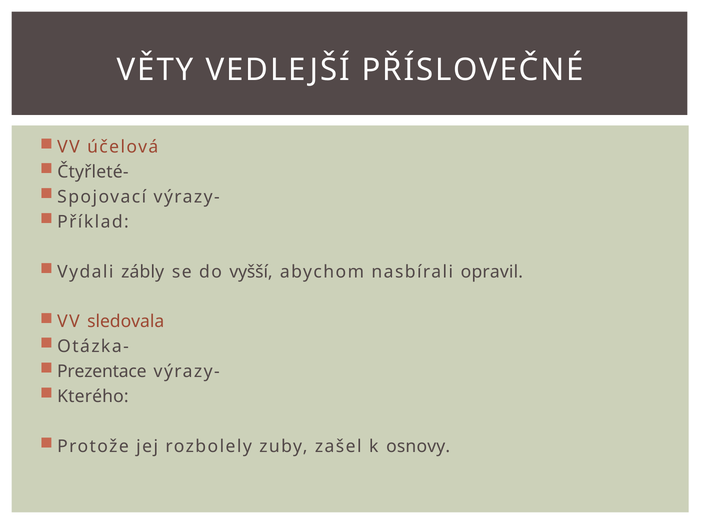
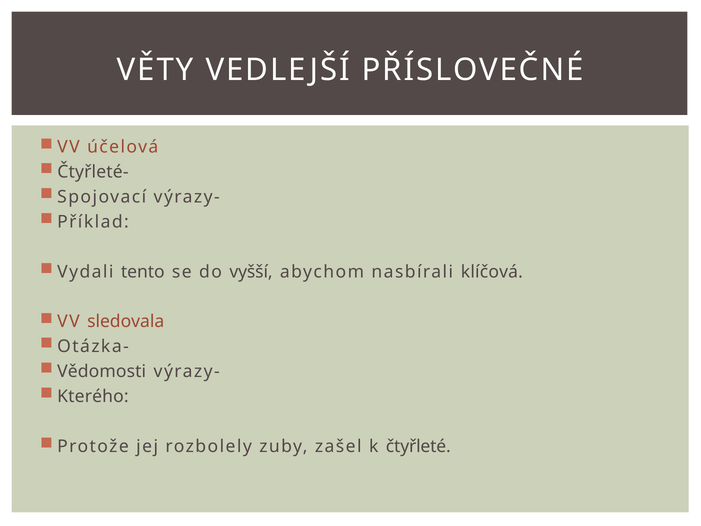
zábly: zábly -> tento
opravil: opravil -> klíčová
Prezentace: Prezentace -> Vědomosti
osnovy: osnovy -> čtyřleté
